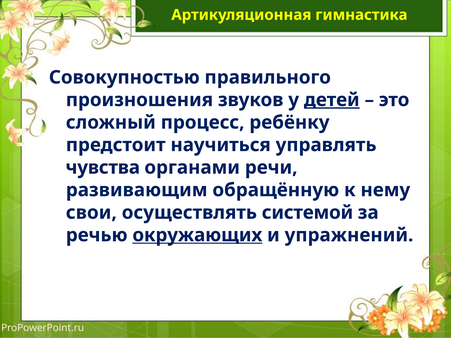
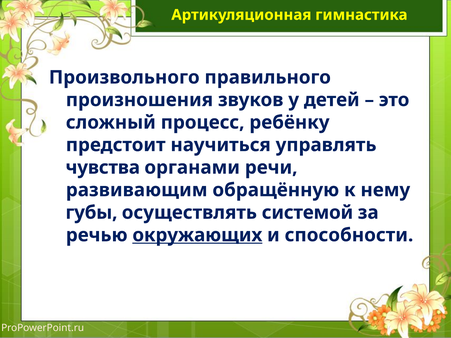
Совокупностью: Совокупностью -> Произвольного
детей underline: present -> none
свои: свои -> губы
упражнений: упражнений -> способности
